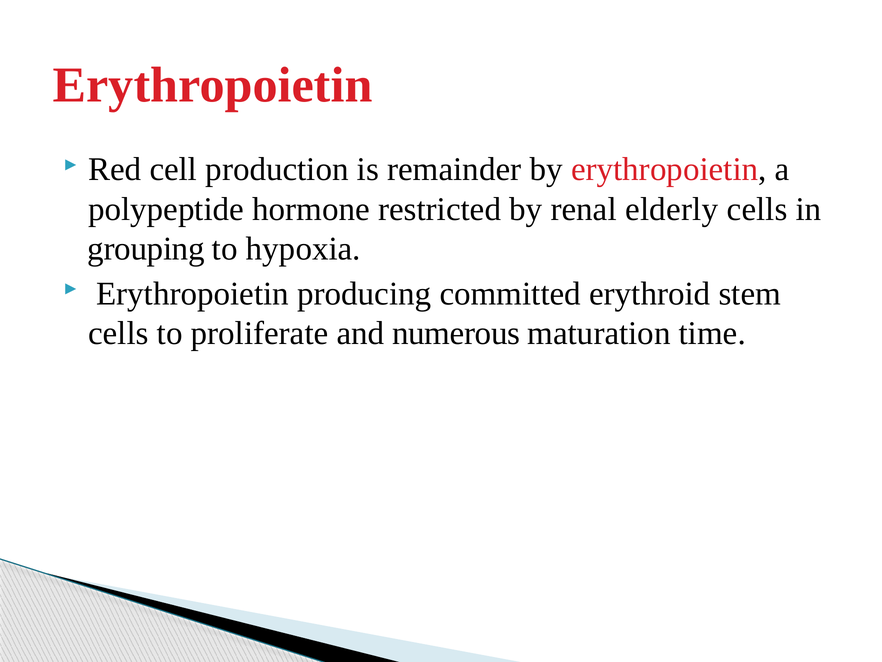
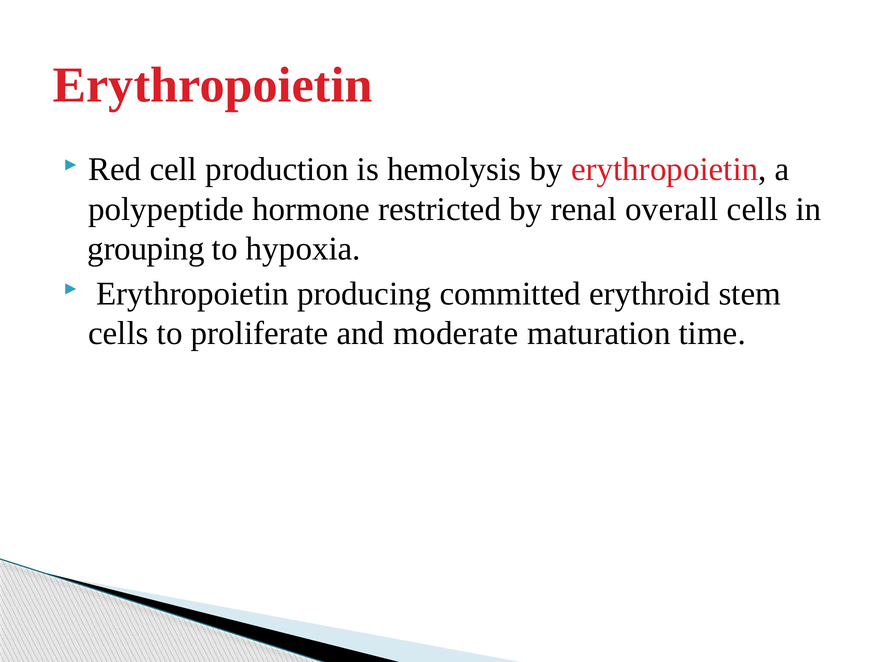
remainder: remainder -> hemolysis
elderly: elderly -> overall
numerous: numerous -> moderate
